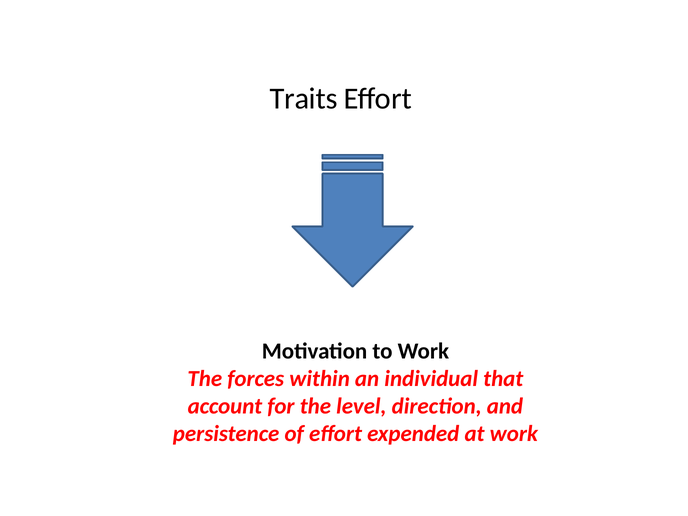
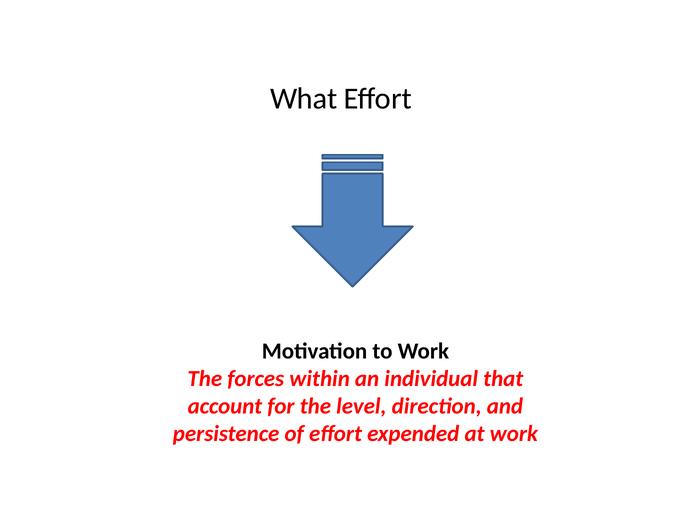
Traits: Traits -> What
